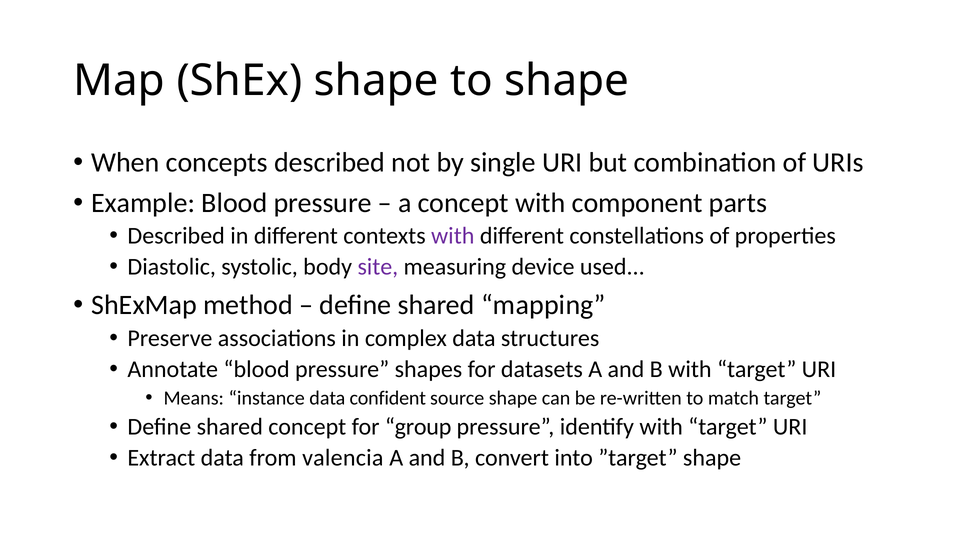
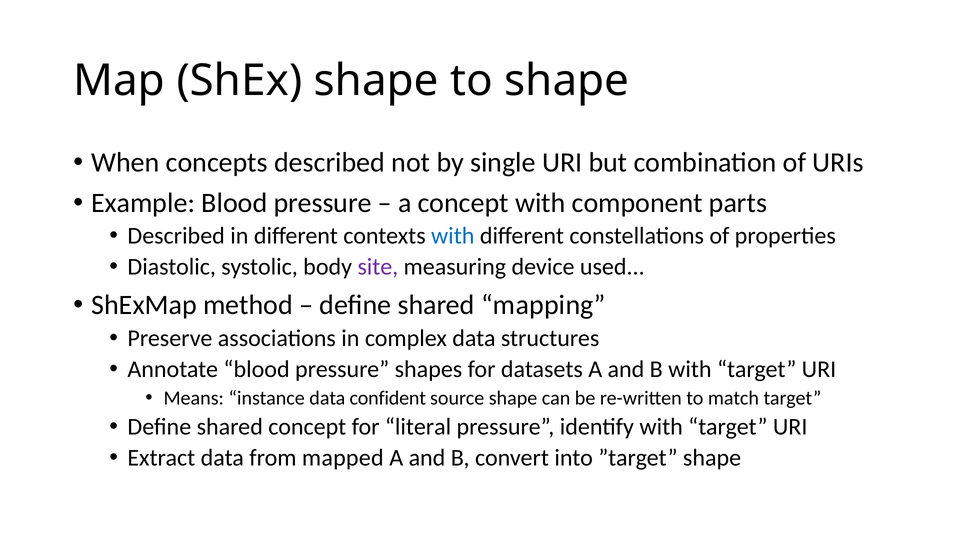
with at (453, 236) colour: purple -> blue
group: group -> literal
valencia: valencia -> mapped
